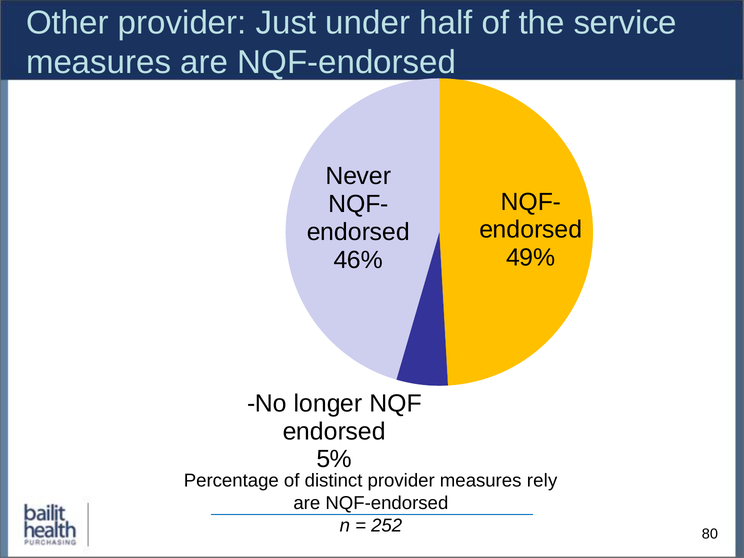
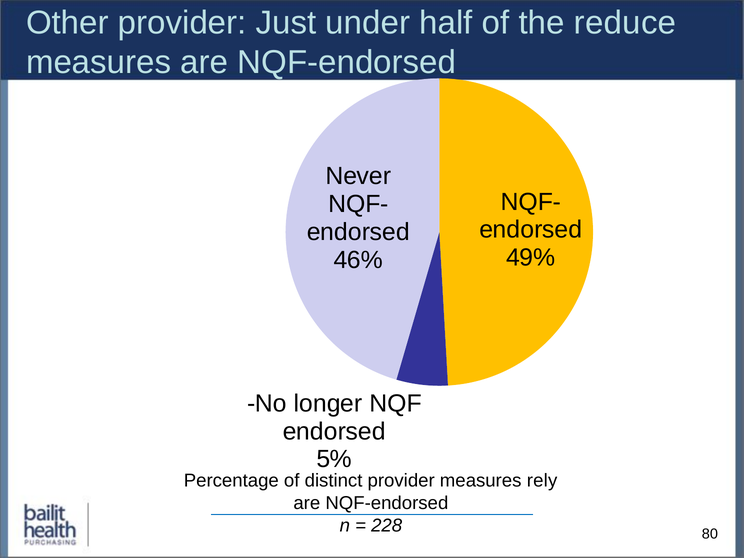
service: service -> reduce
252: 252 -> 228
